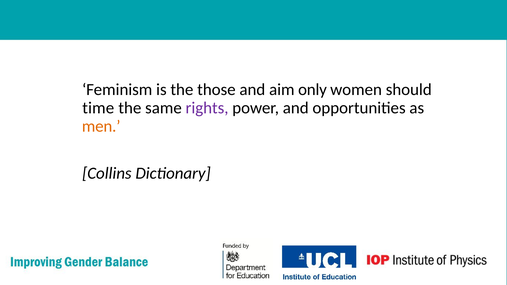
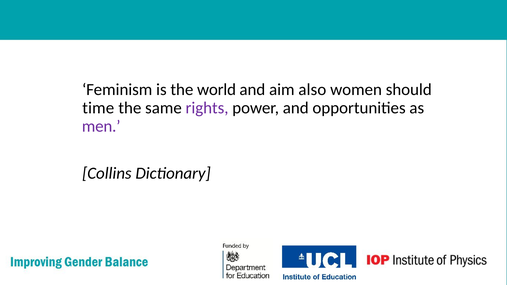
those: those -> world
only: only -> also
men colour: orange -> purple
